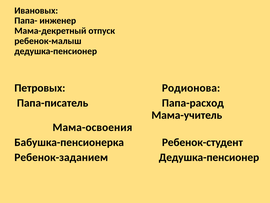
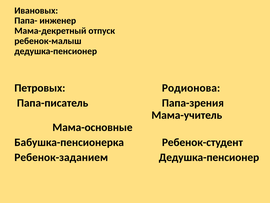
Папа-расход: Папа-расход -> Папа-зрения
Мама-освоения: Мама-освоения -> Мама-основные
